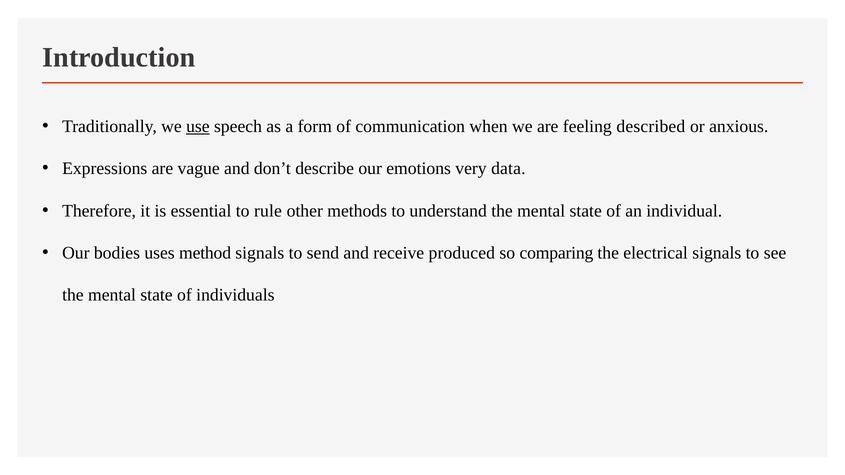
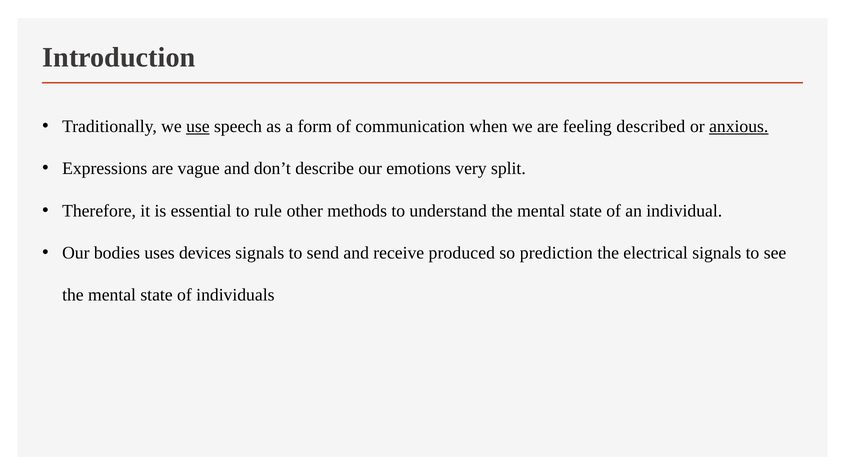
anxious underline: none -> present
data: data -> split
method: method -> devices
comparing: comparing -> prediction
